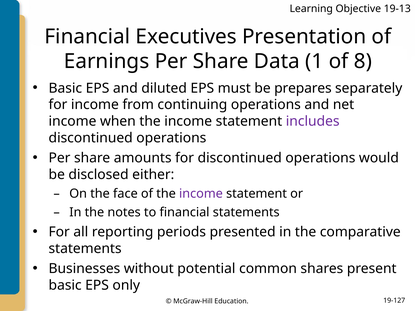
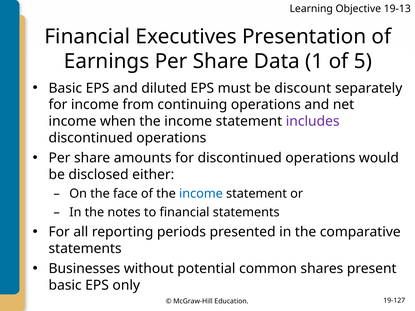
8: 8 -> 5
prepares: prepares -> discount
income at (201, 194) colour: purple -> blue
